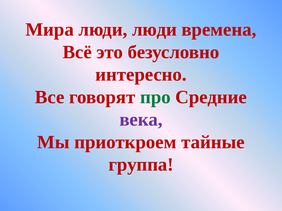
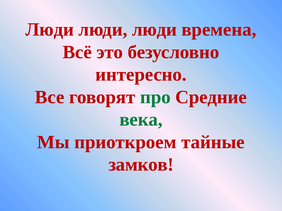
Мира at (50, 30): Мира -> Люди
века colour: purple -> green
группа: группа -> замков
